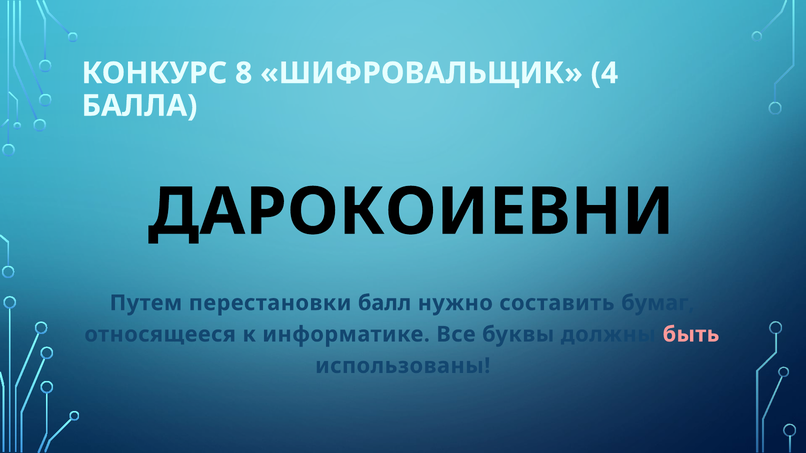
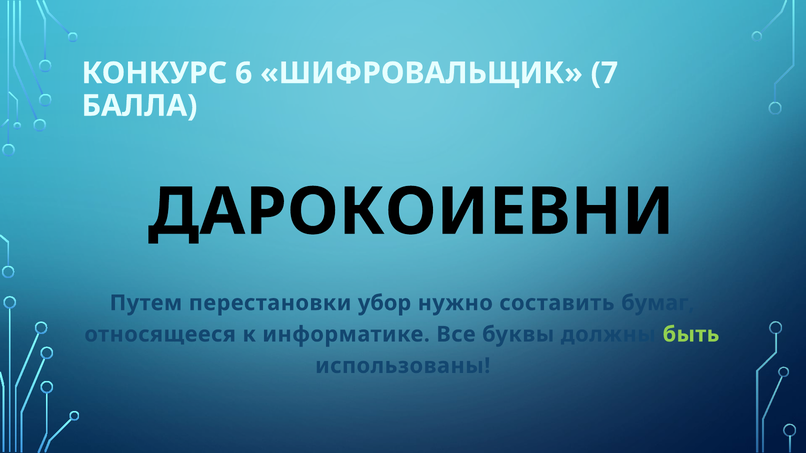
8: 8 -> 6
4: 4 -> 7
балл: балл -> убор
быть colour: pink -> light green
